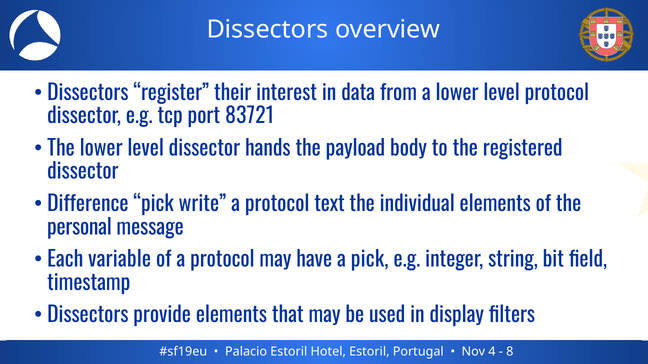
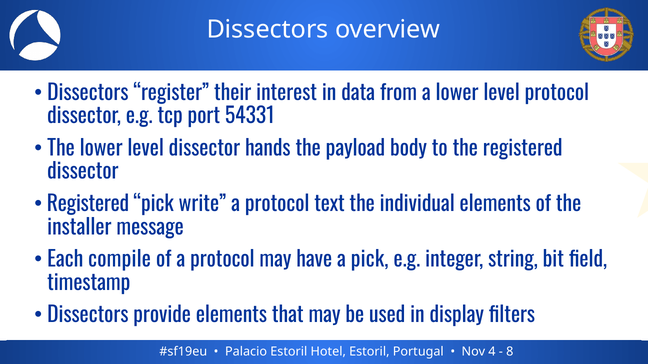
83721: 83721 -> 54331
Difference at (88, 204): Difference -> Registered
personal: personal -> installer
variable: variable -> compile
